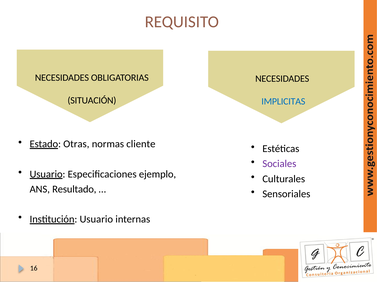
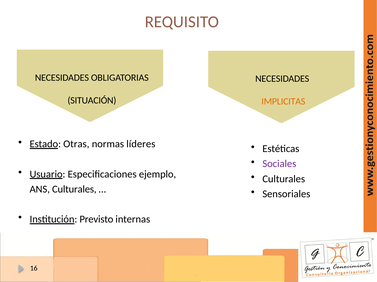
IMPLICITAS colour: blue -> orange
cliente: cliente -> líderes
ANS Resultado: Resultado -> Culturales
Institución Usuario: Usuario -> Previsto
